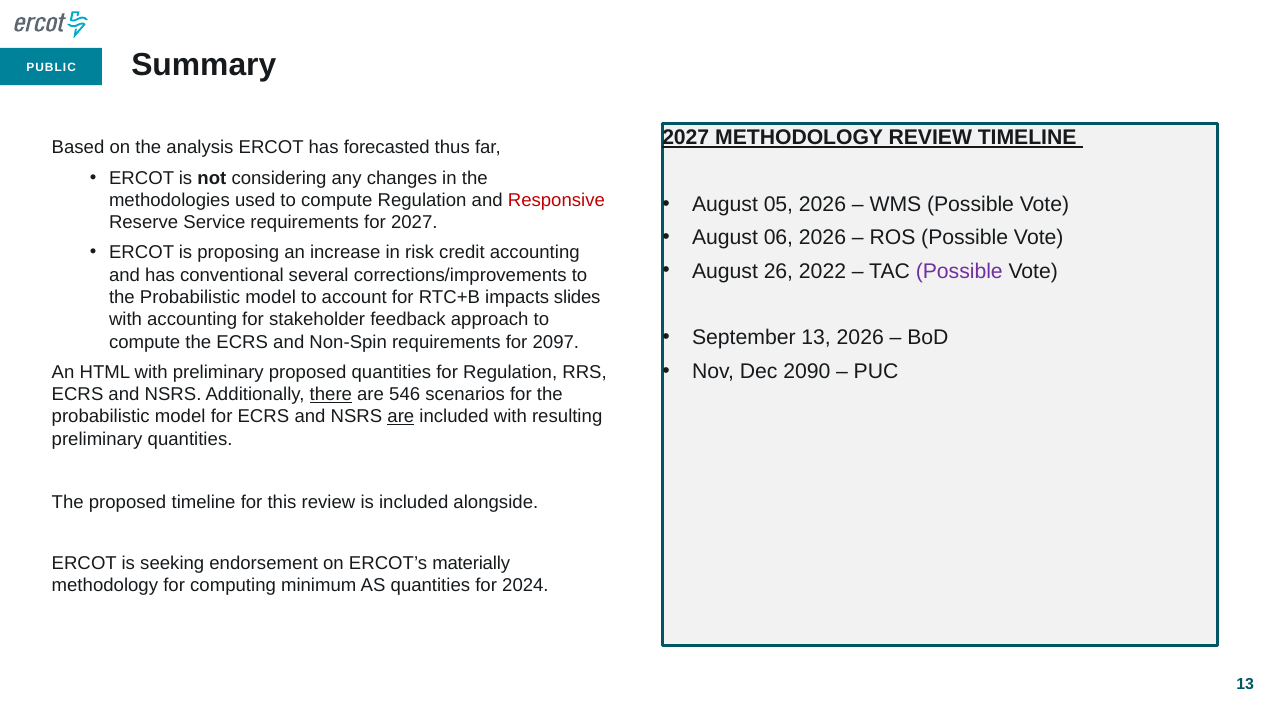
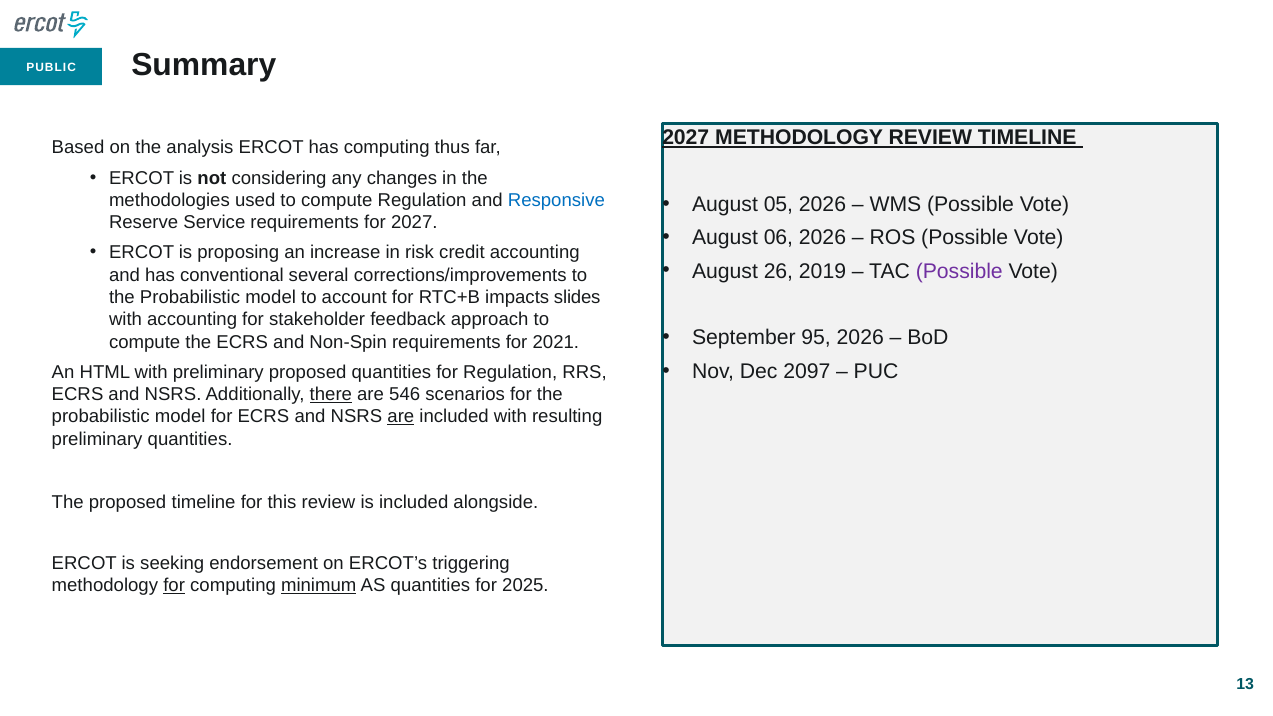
has forecasted: forecasted -> computing
Responsive colour: red -> blue
2022: 2022 -> 2019
September 13: 13 -> 95
2097: 2097 -> 2021
2090: 2090 -> 2097
materially: materially -> triggering
for at (174, 586) underline: none -> present
minimum underline: none -> present
2024: 2024 -> 2025
